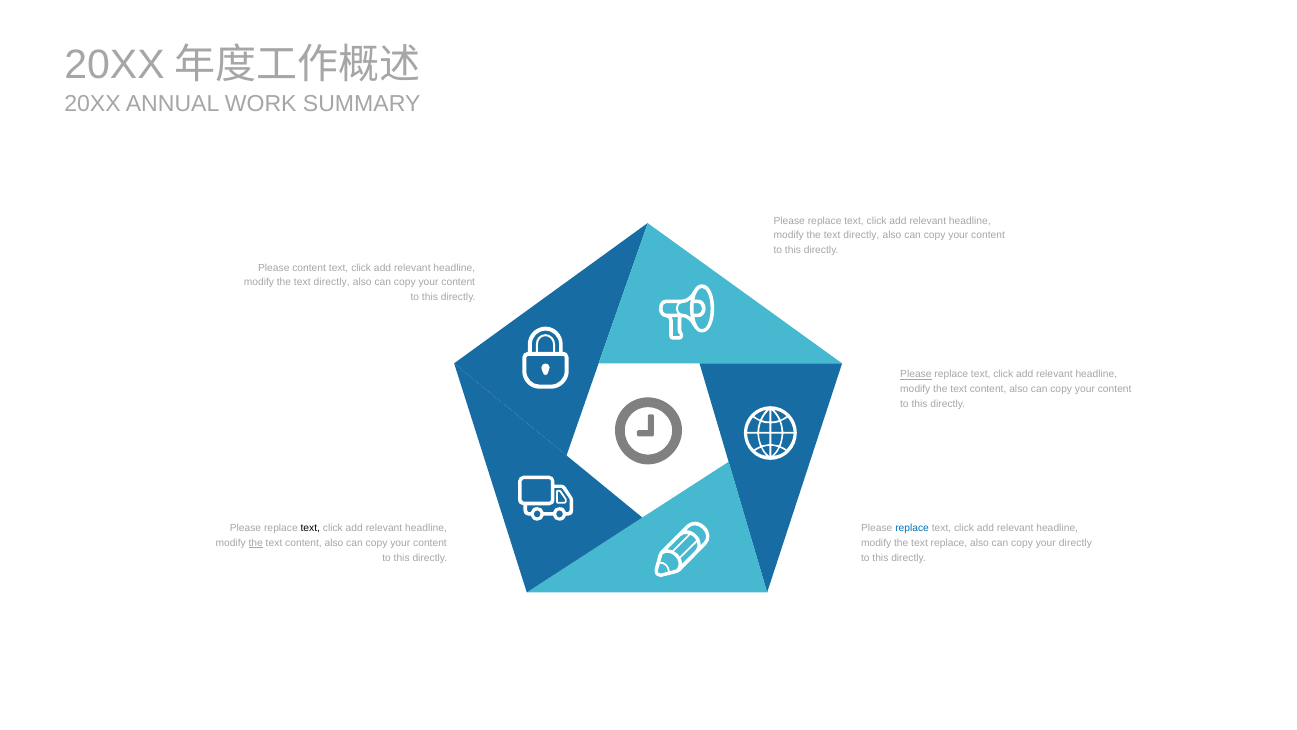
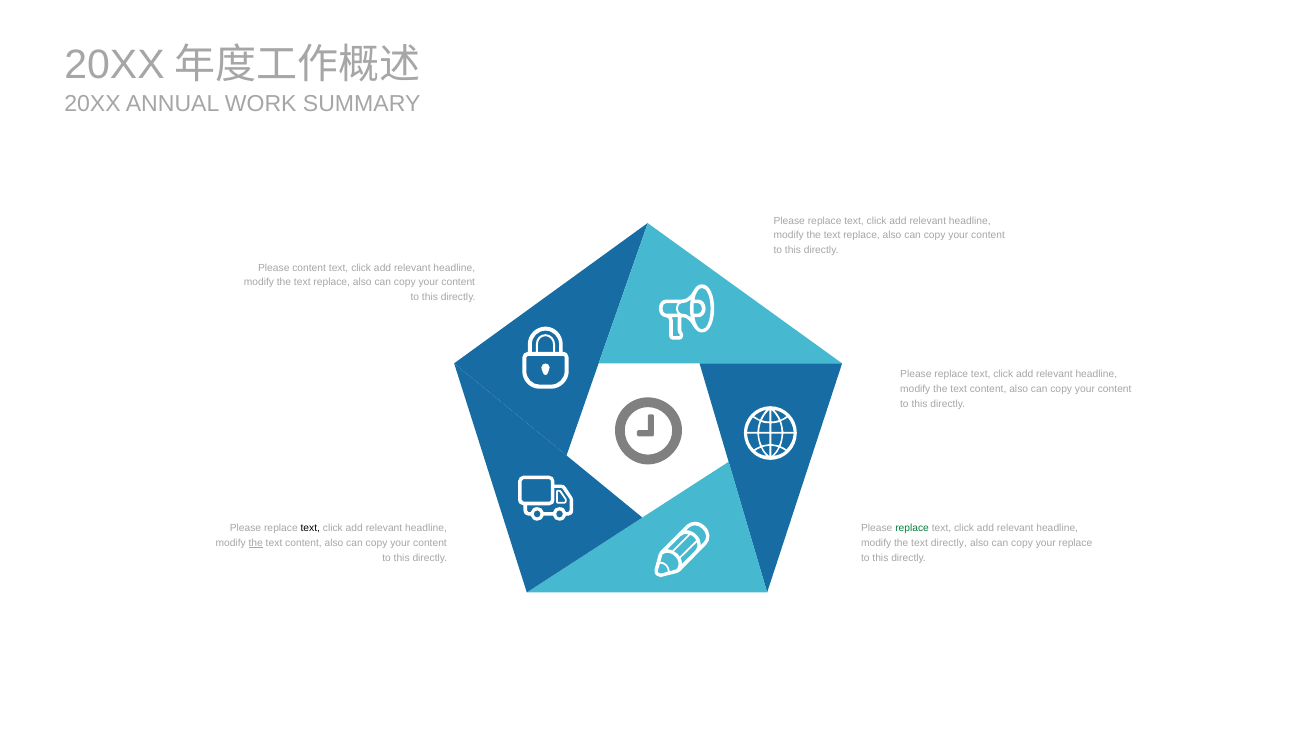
directly at (861, 235): directly -> replace
directly at (332, 282): directly -> replace
Please at (916, 374) underline: present -> none
replace at (912, 528) colour: blue -> green
text replace: replace -> directly
your directly: directly -> replace
